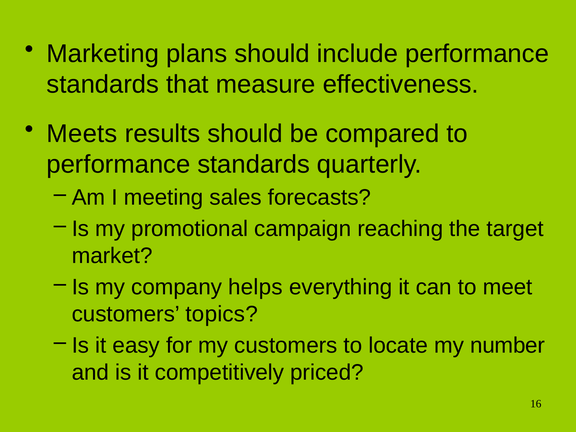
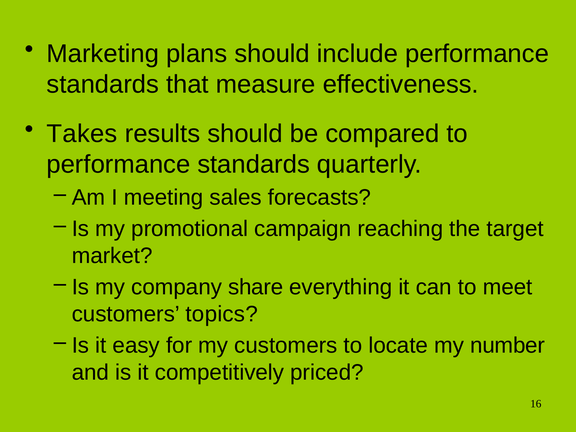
Meets: Meets -> Takes
helps: helps -> share
